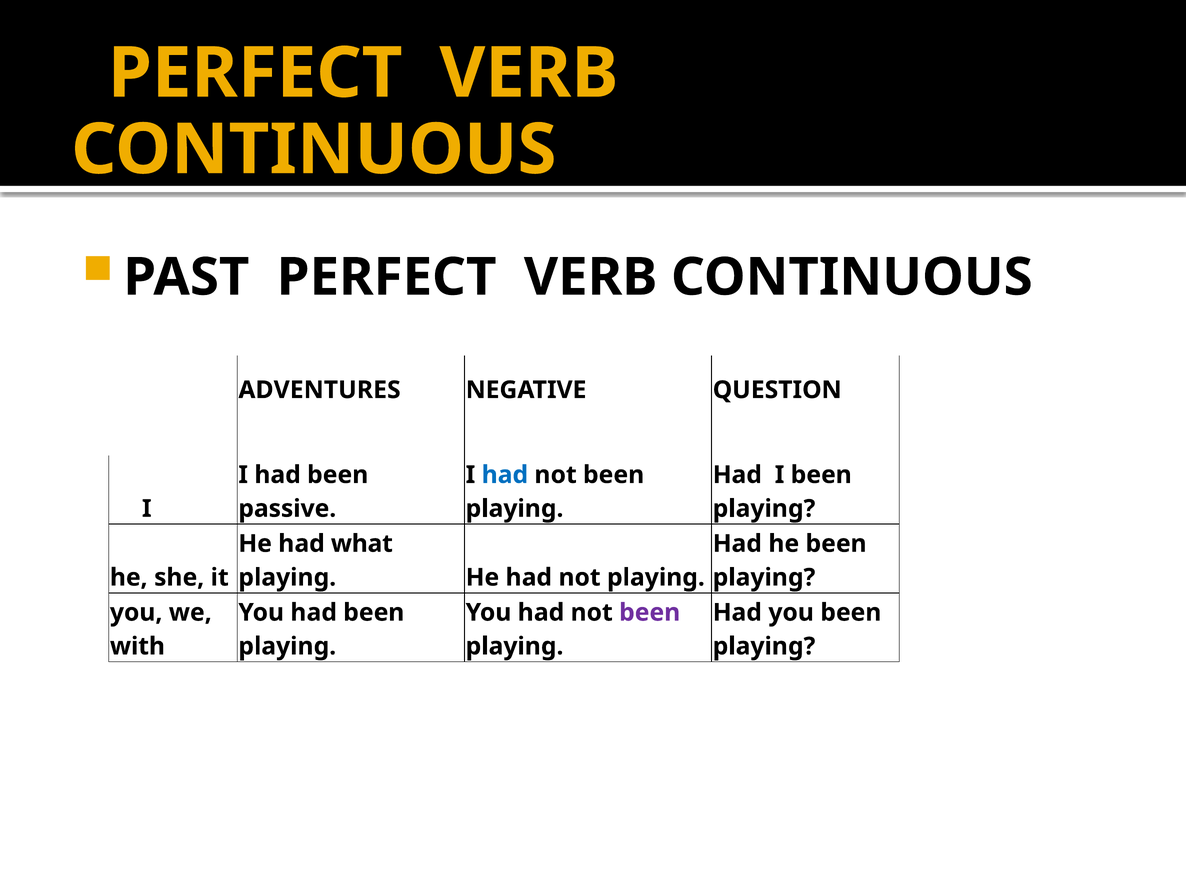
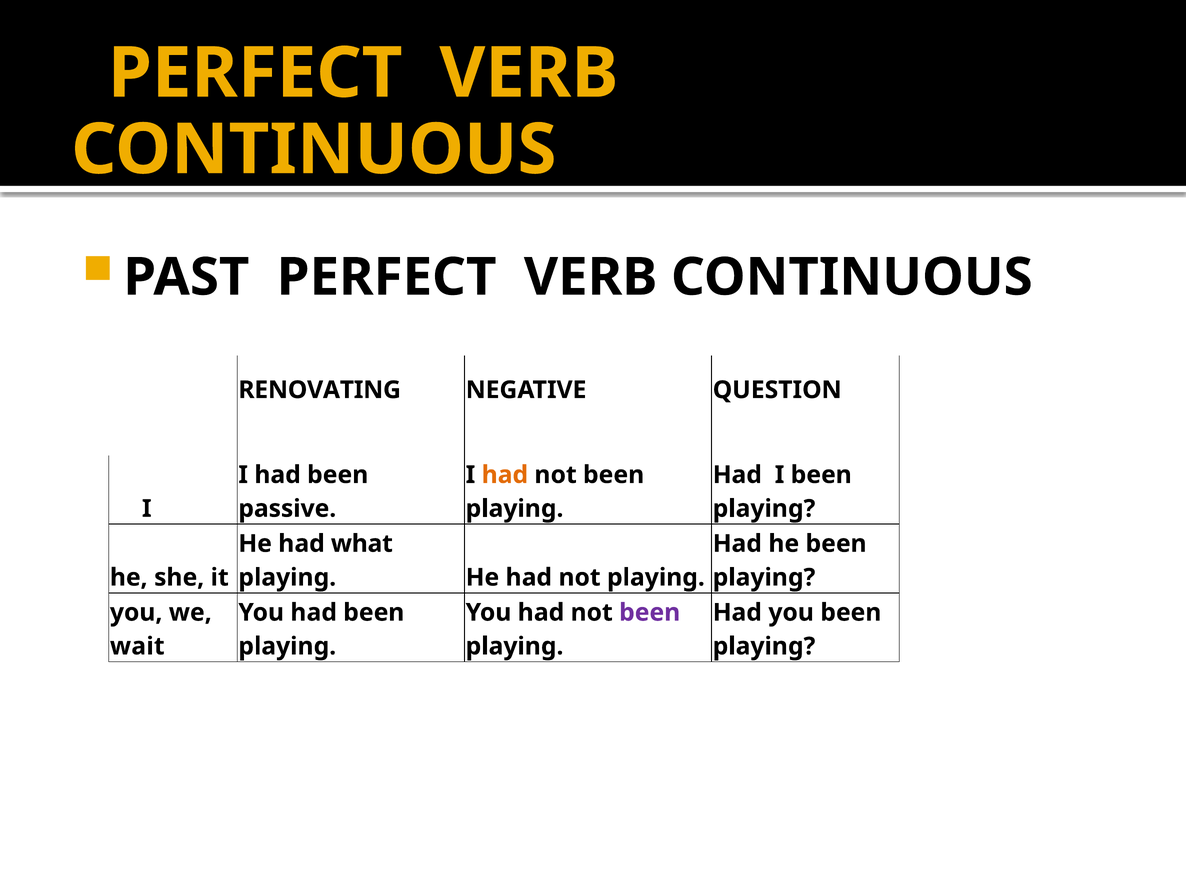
ADVENTURES: ADVENTURES -> RENOVATING
had at (505, 475) colour: blue -> orange
with: with -> wait
